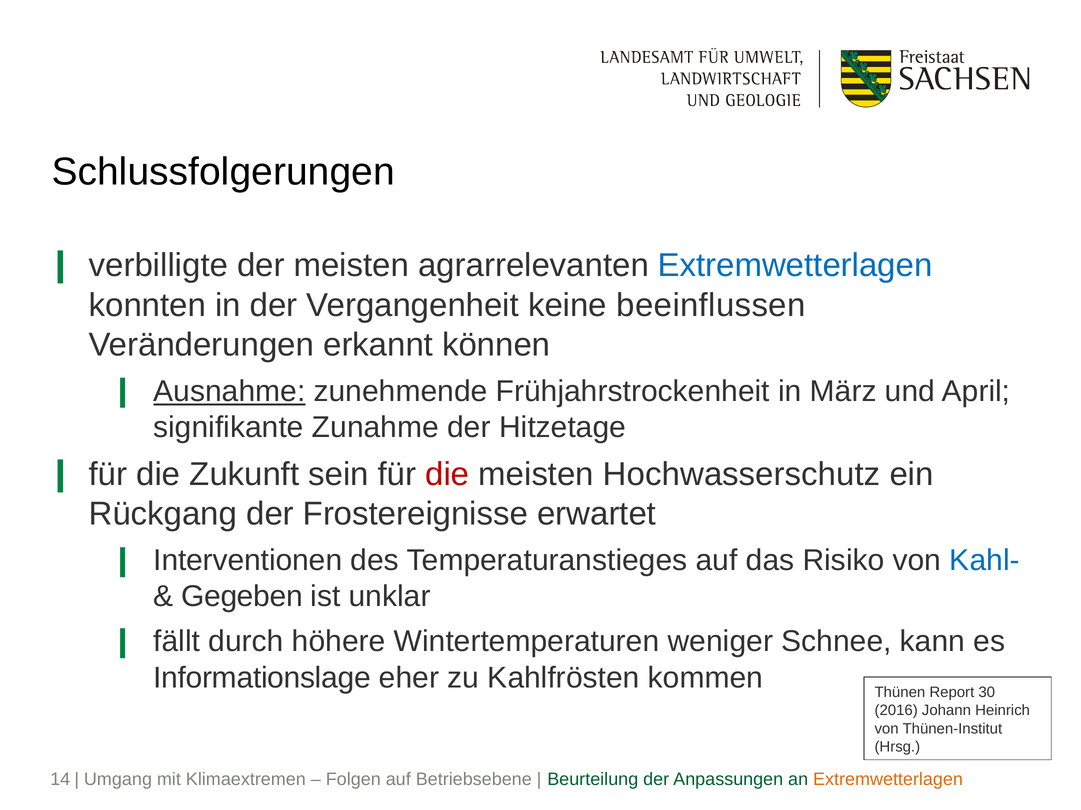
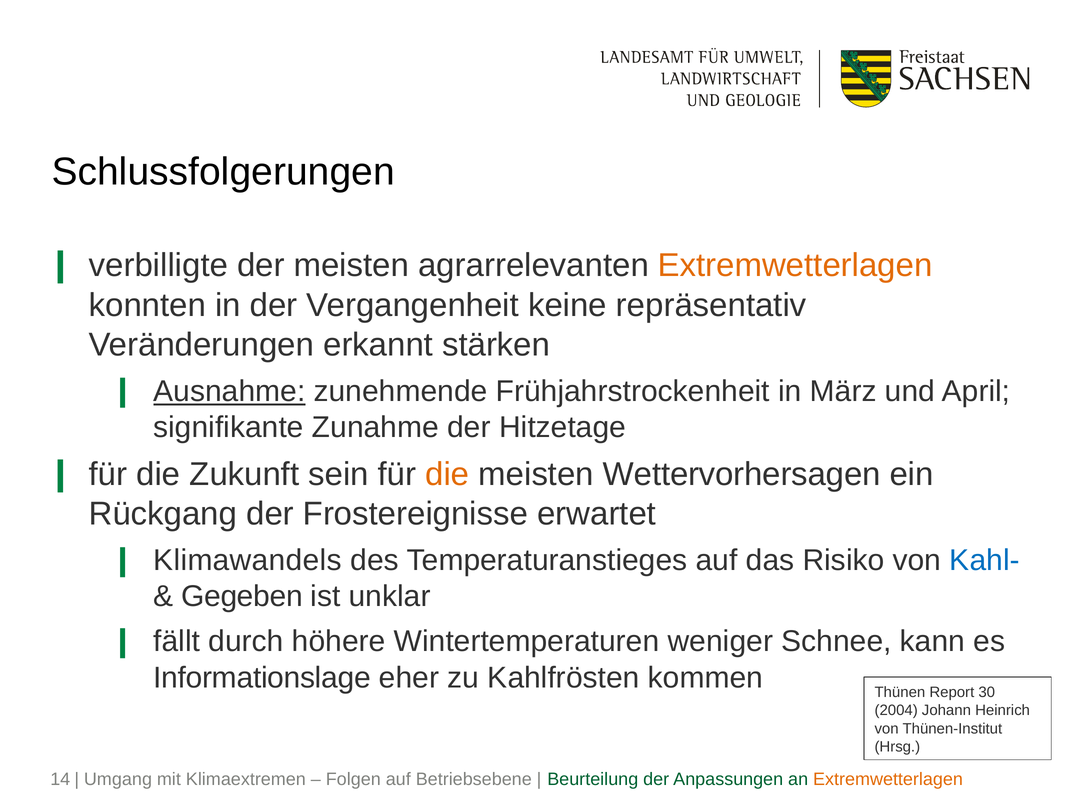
Extremwetterlagen at (795, 266) colour: blue -> orange
beeinflussen: beeinflussen -> repräsentativ
können: können -> stärken
die at (447, 475) colour: red -> orange
Hochwasserschutz: Hochwasserschutz -> Wettervorhersagen
Interventionen: Interventionen -> Klimawandels
2016: 2016 -> 2004
